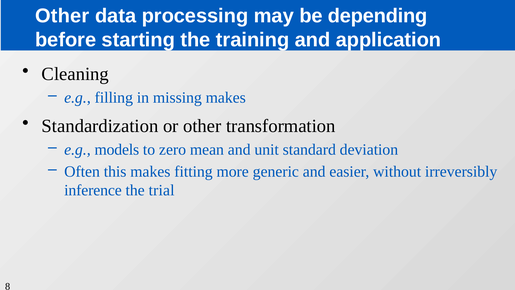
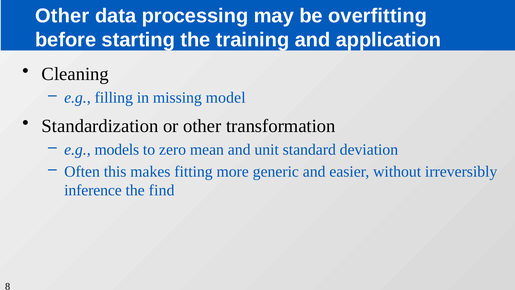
depending: depending -> overfitting
missing makes: makes -> model
trial: trial -> find
